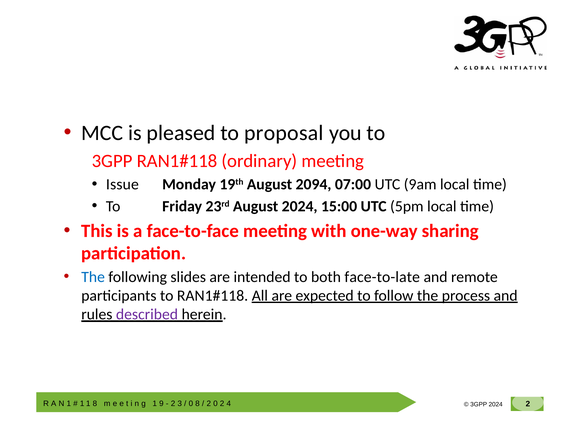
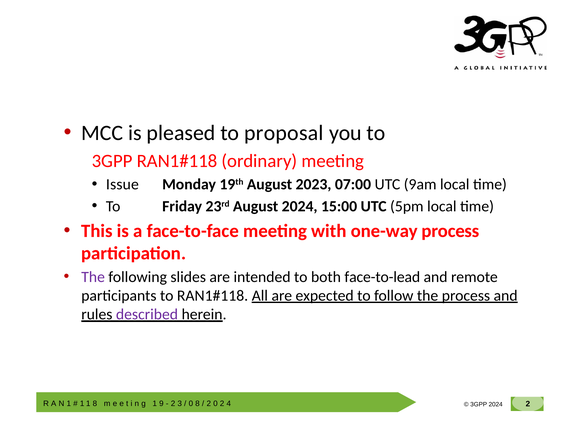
2094: 2094 -> 2023
one-way sharing: sharing -> process
The at (93, 277) colour: blue -> purple
face-to-late: face-to-late -> face-to-lead
